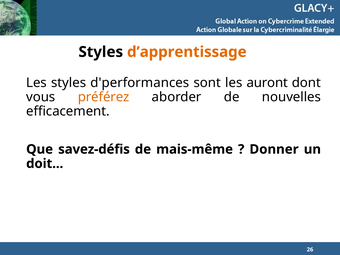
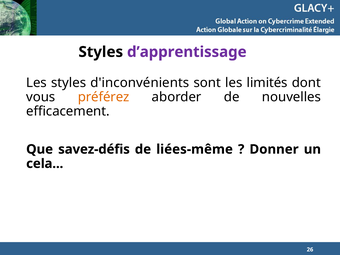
d’apprentissage colour: orange -> purple
d'performances: d'performances -> d'inconvénients
auront: auront -> limités
mais-même: mais-même -> liées-même
doit: doit -> cela
